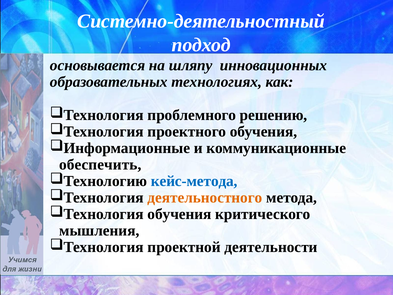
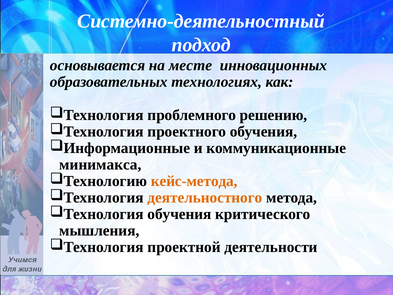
шляпу: шляпу -> месте
обеспечить: обеспечить -> минимакса
кейс-метода colour: blue -> orange
